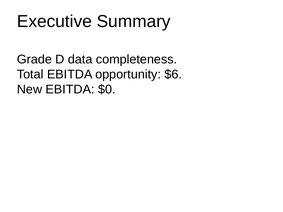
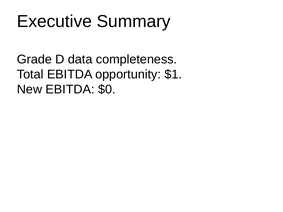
$6: $6 -> $1
